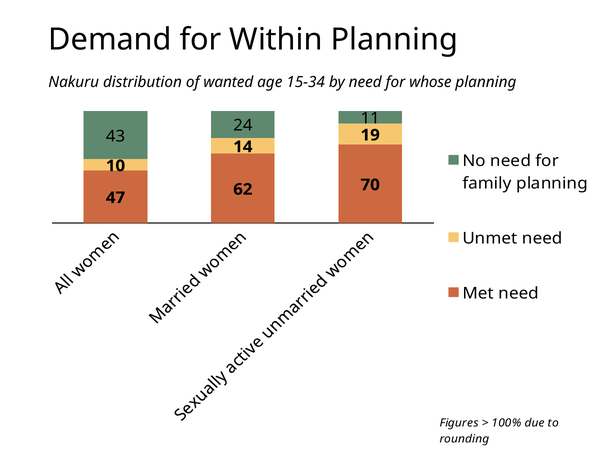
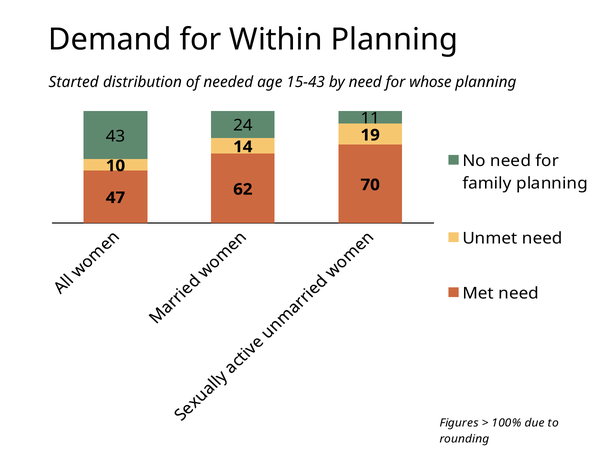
Nakuru: Nakuru -> Started
wanted: wanted -> needed
15-34: 15-34 -> 15-43
